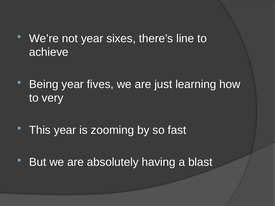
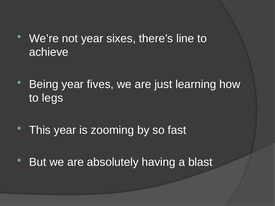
very: very -> legs
